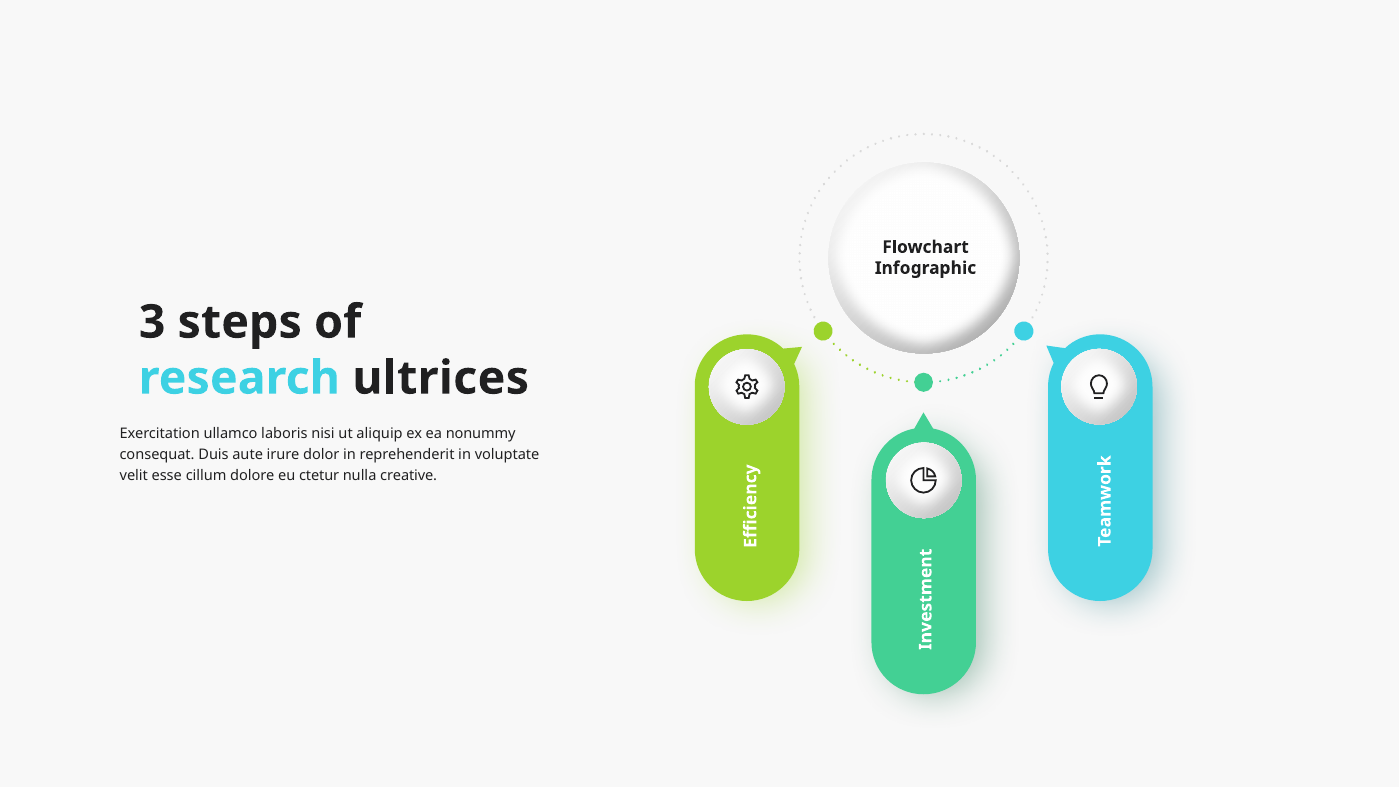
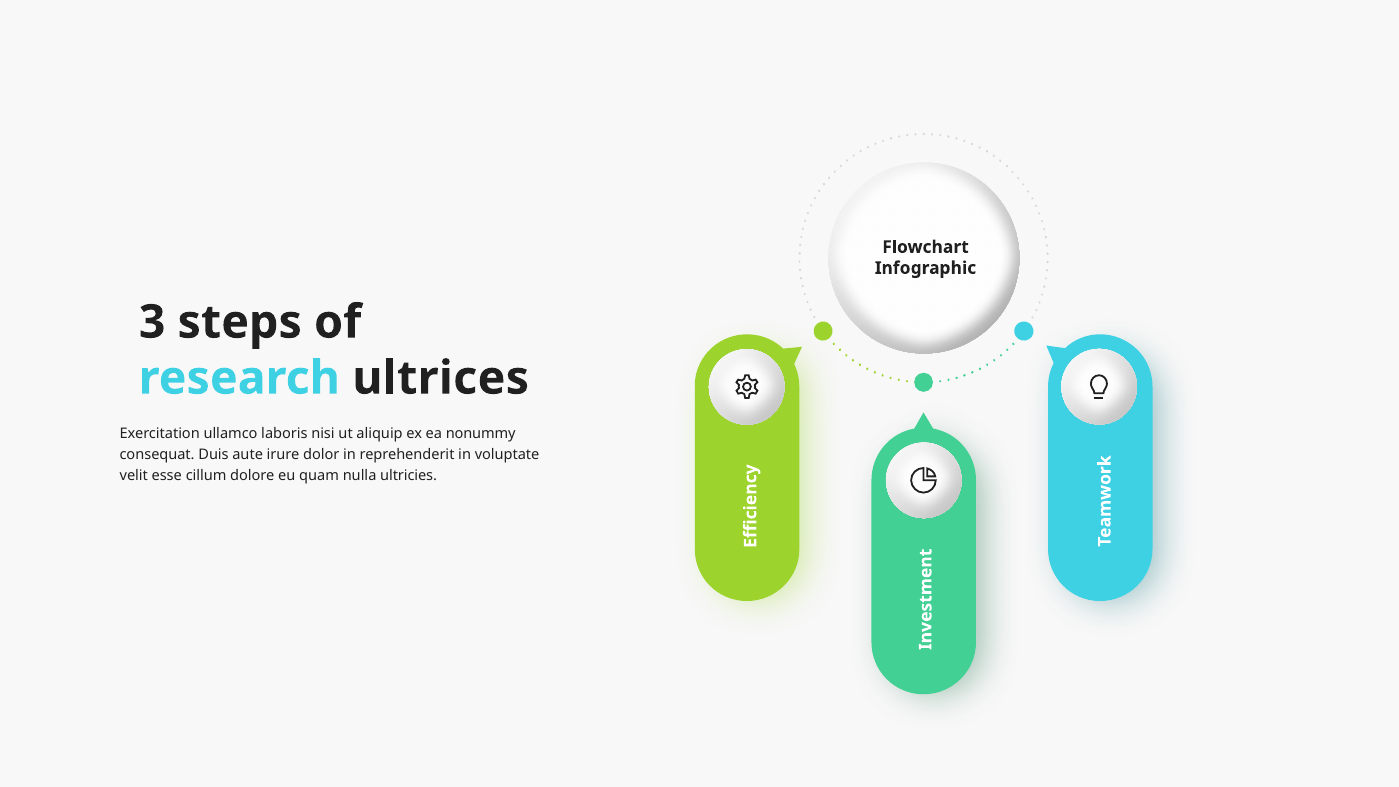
ctetur: ctetur -> quam
creative: creative -> ultricies
